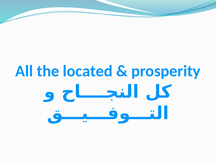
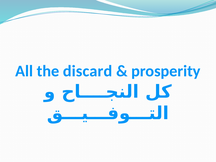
located: located -> discard
